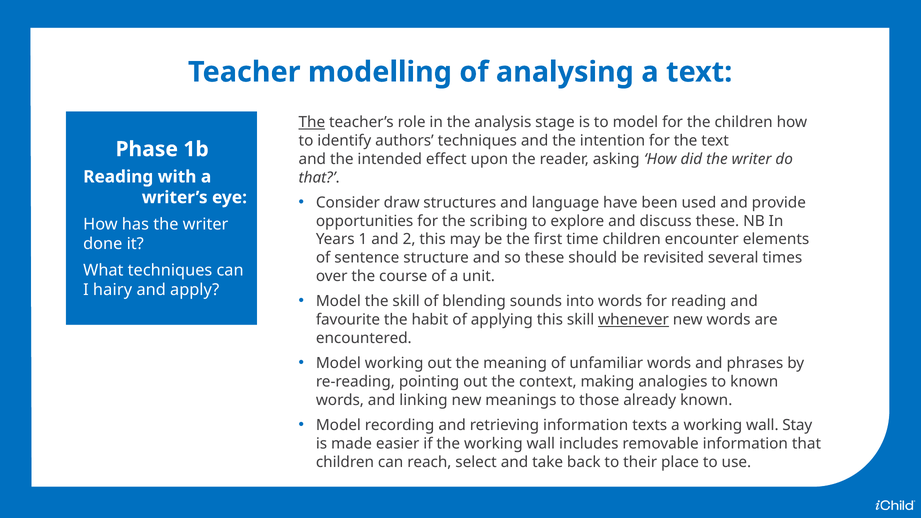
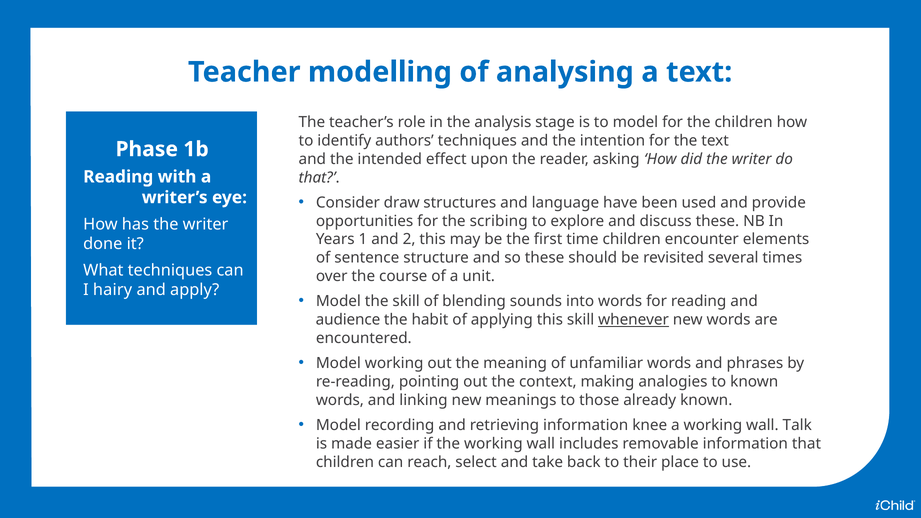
The at (312, 122) underline: present -> none
favourite: favourite -> audience
texts: texts -> knee
Stay: Stay -> Talk
